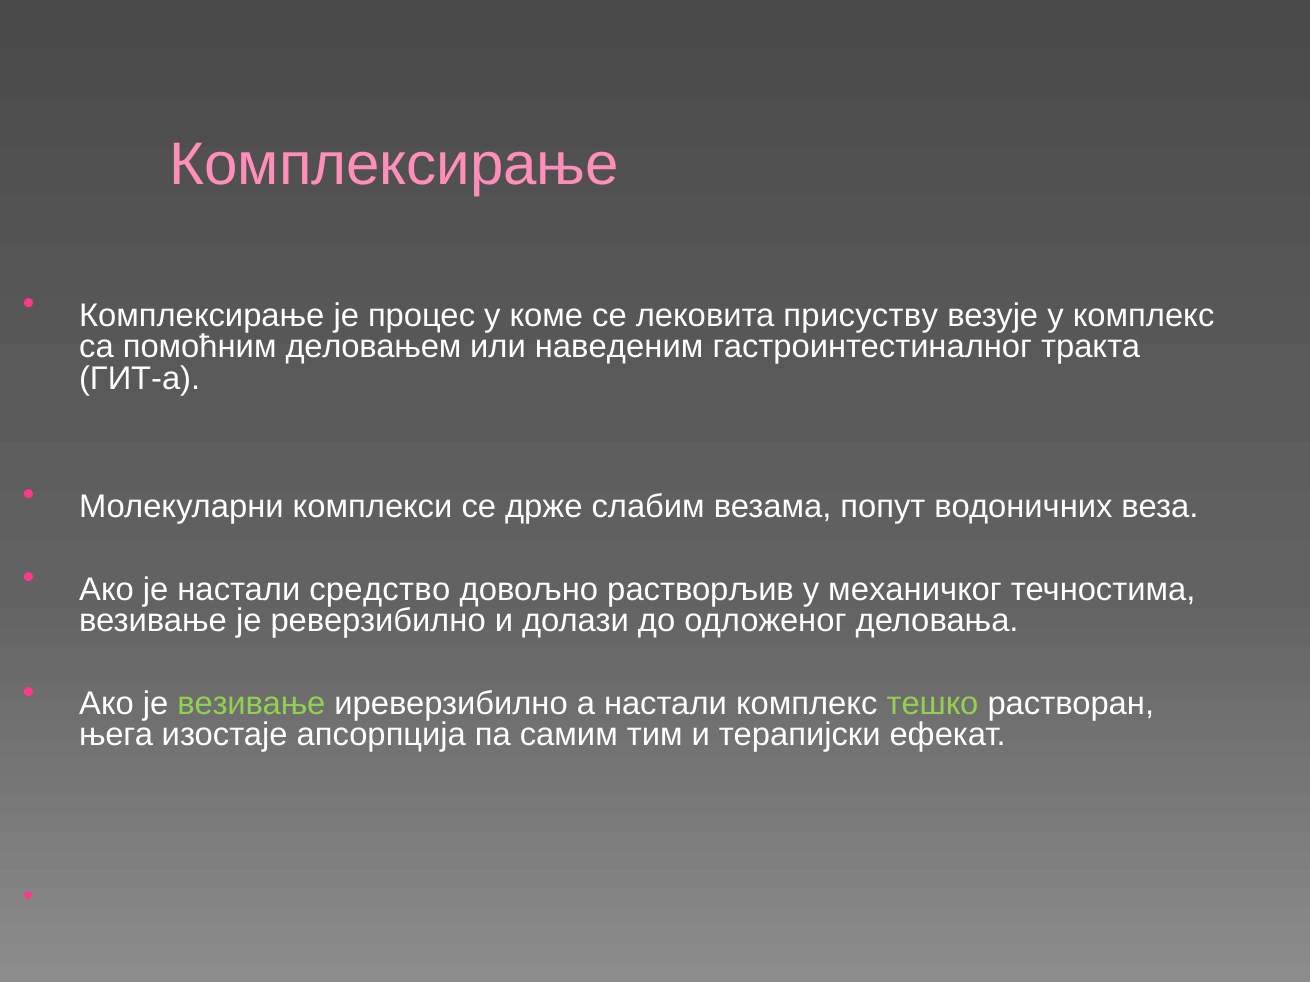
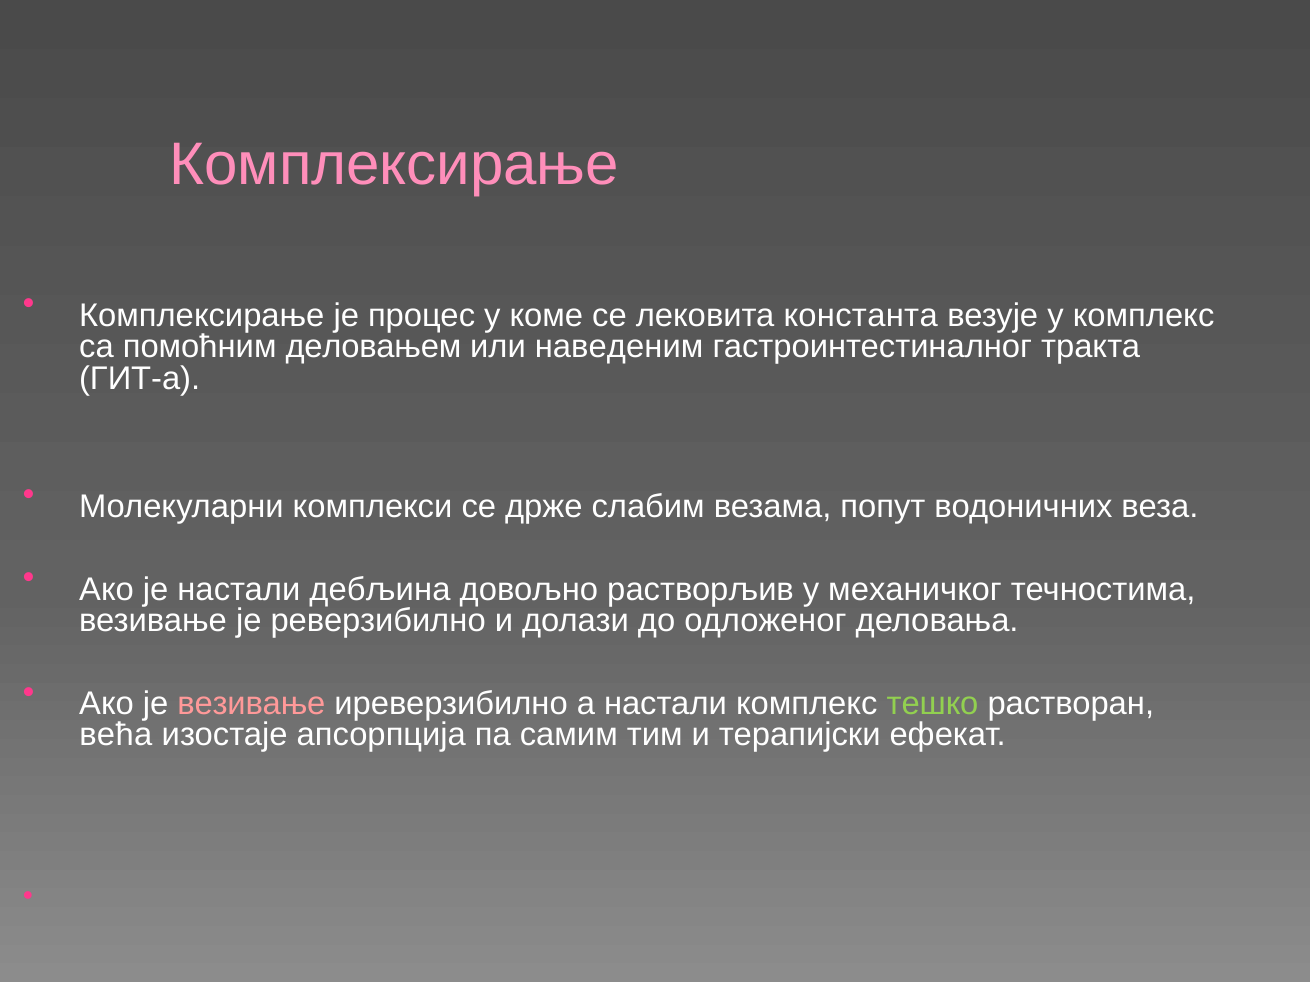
присуству: присуству -> константа
средство: средство -> дебљина
везивање at (251, 704) colour: light green -> pink
њега: њега -> већа
